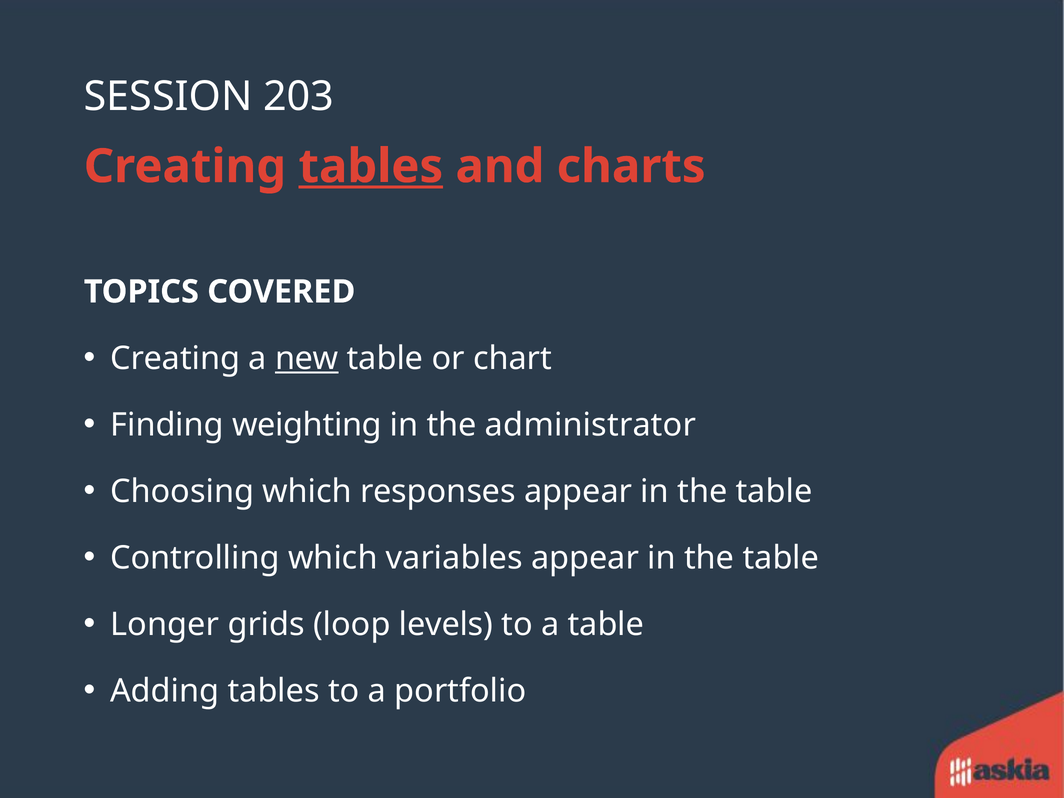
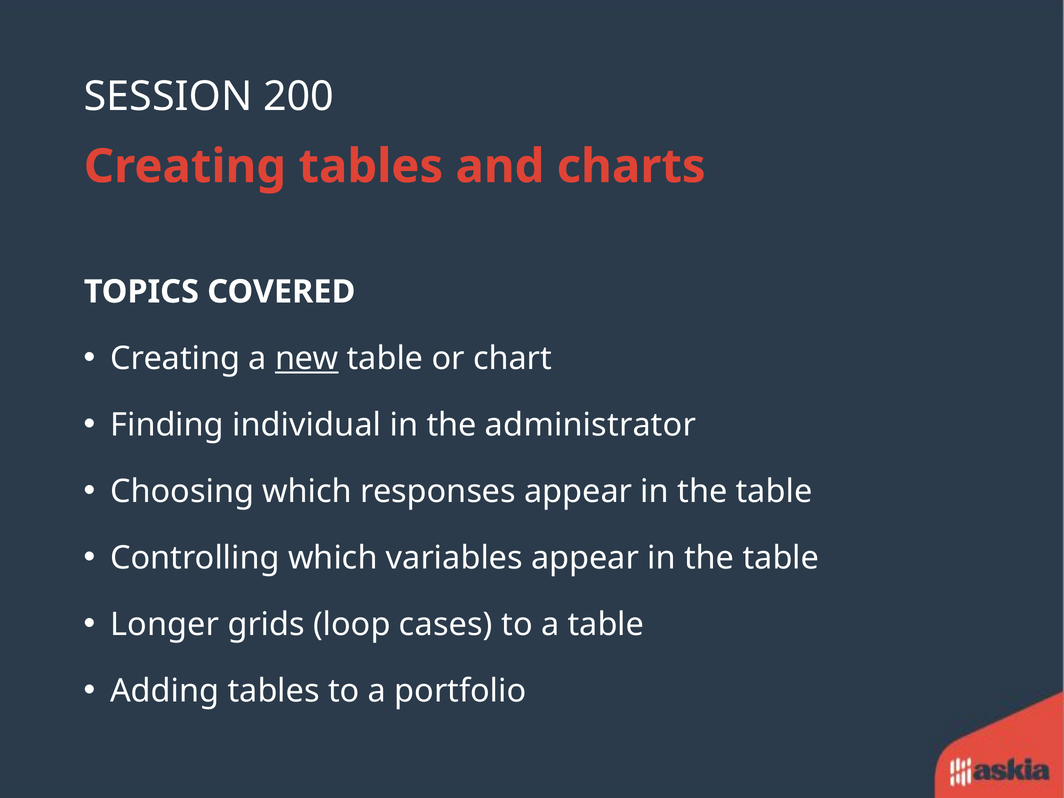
203: 203 -> 200
tables at (371, 167) underline: present -> none
weighting: weighting -> individual
levels: levels -> cases
